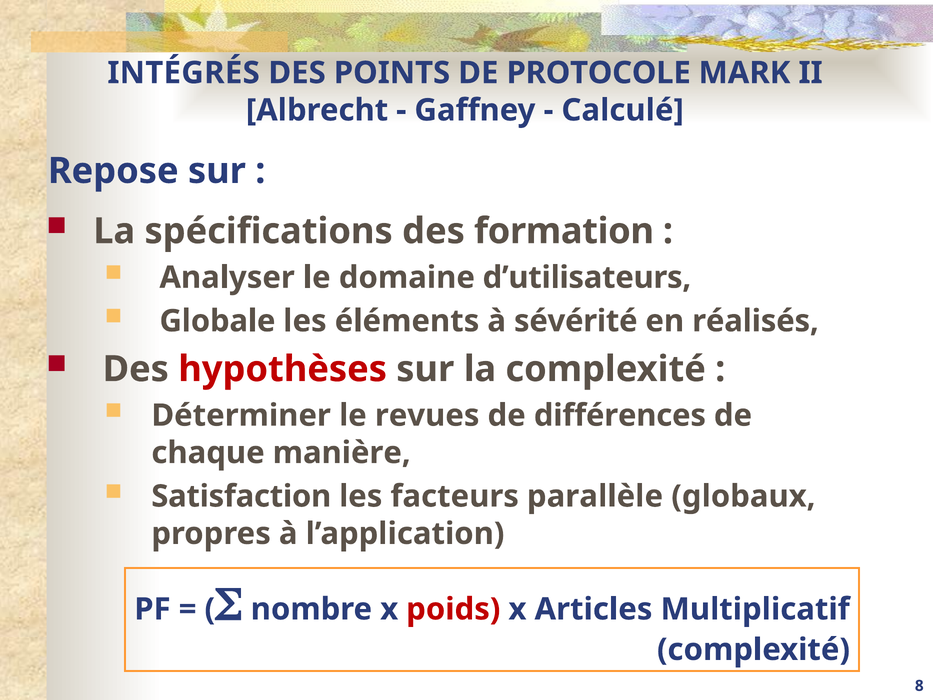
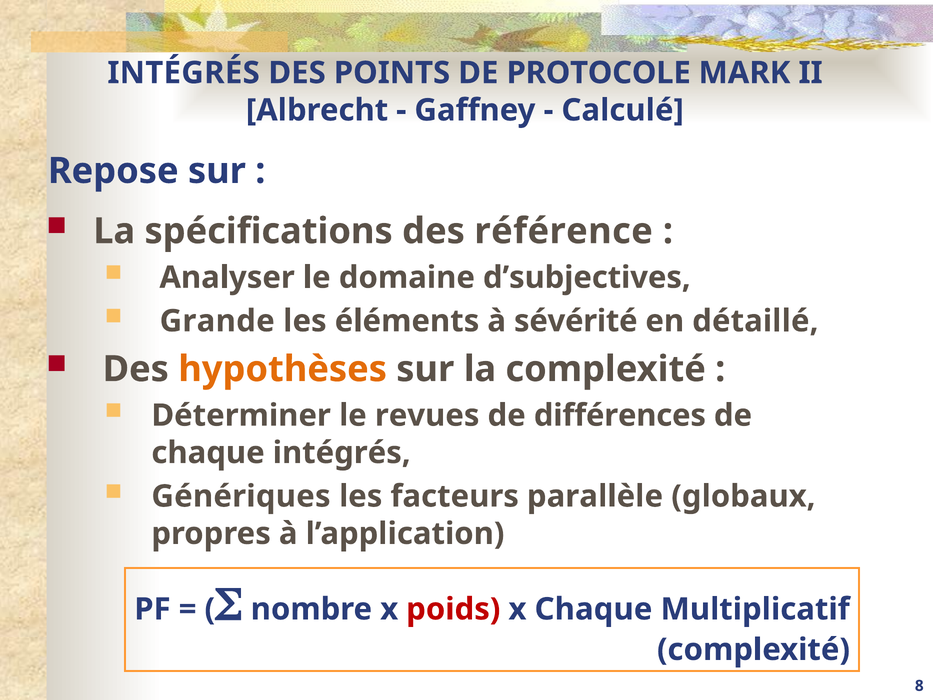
formation: formation -> référence
d’utilisateurs: d’utilisateurs -> d’subjectives
Globale: Globale -> Grande
réalisés: réalisés -> détaillé
hypothèses colour: red -> orange
chaque manière: manière -> intégrés
Satisfaction: Satisfaction -> Génériques
x Articles: Articles -> Chaque
